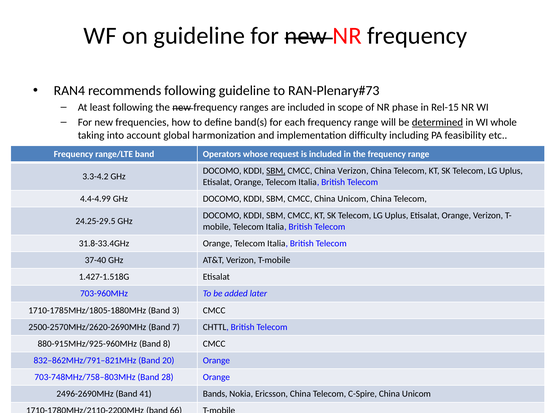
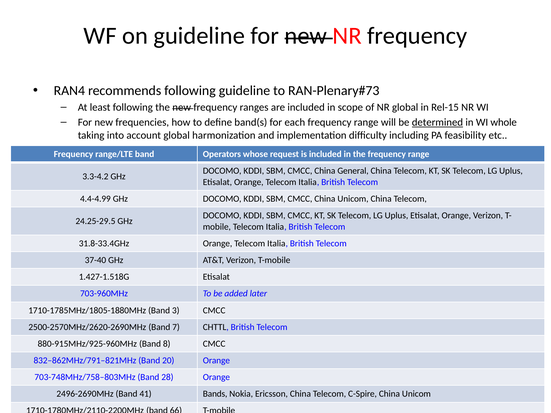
NR phase: phase -> global
SBM at (276, 171) underline: present -> none
China Verizon: Verizon -> General
